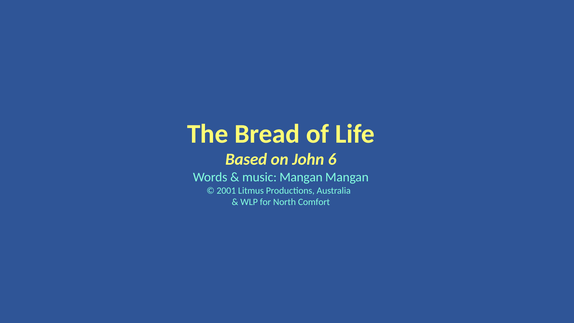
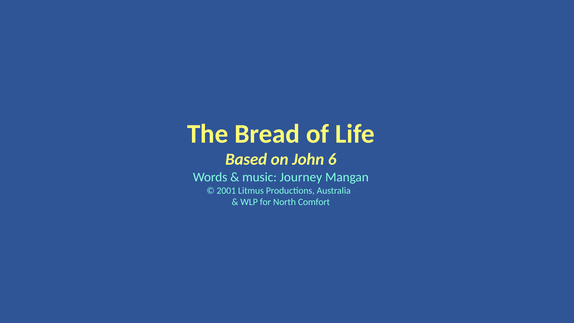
music Mangan: Mangan -> Journey
